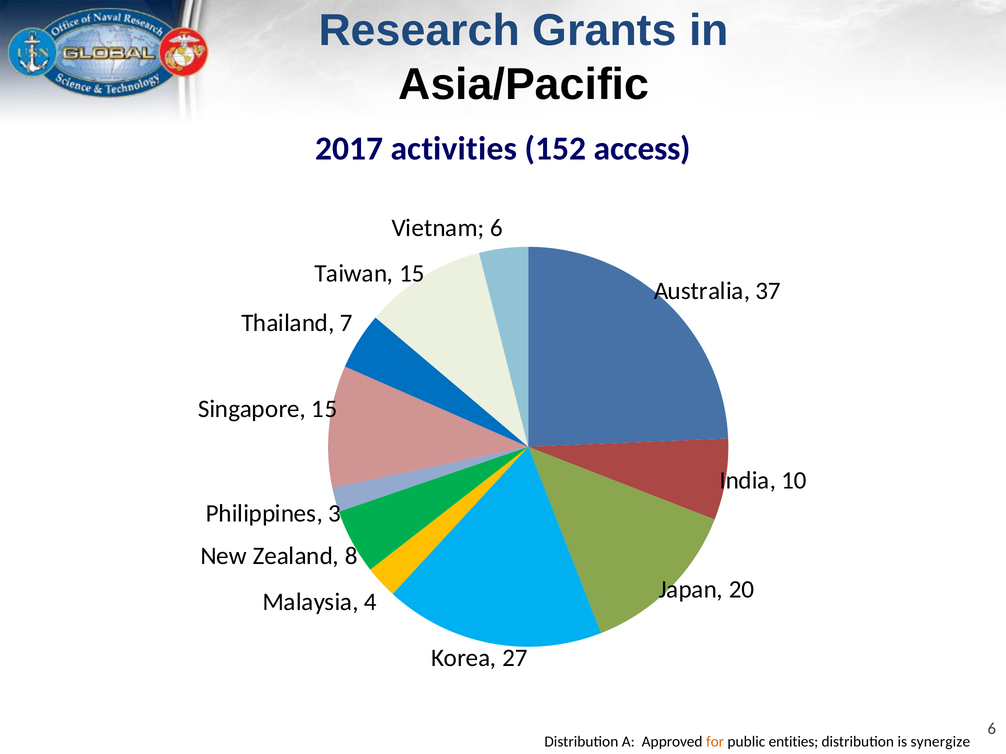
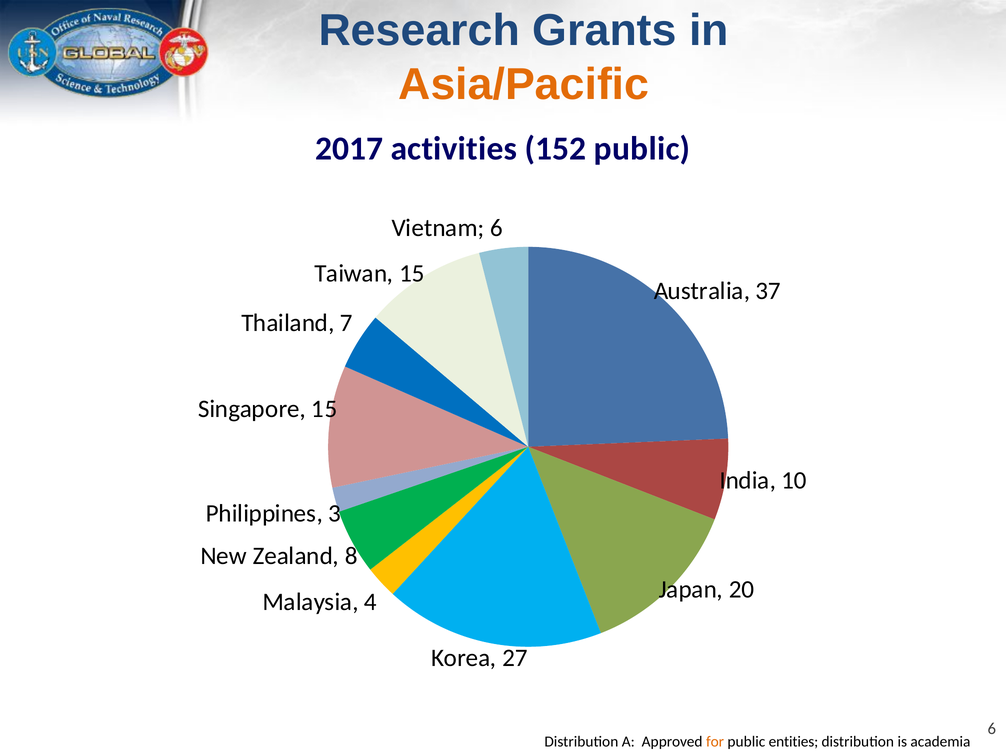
Asia/Pacific colour: black -> orange
152 access: access -> public
synergize: synergize -> academia
